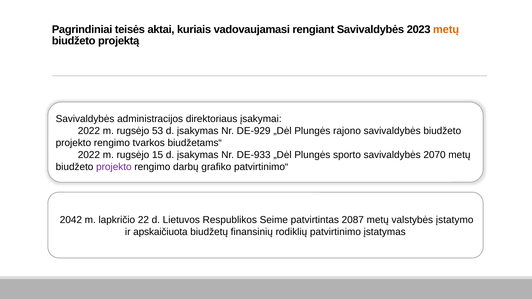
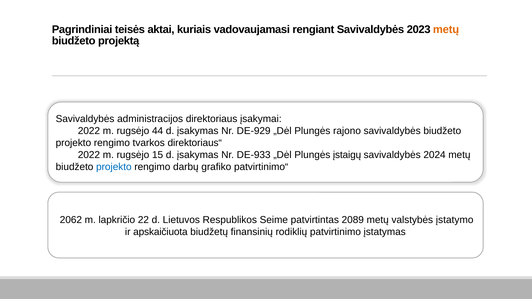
53: 53 -> 44
biudžetams“: biudžetams“ -> direktoriaus“
sporto: sporto -> įstaigų
2070: 2070 -> 2024
projekto at (114, 167) colour: purple -> blue
2042: 2042 -> 2062
2087: 2087 -> 2089
